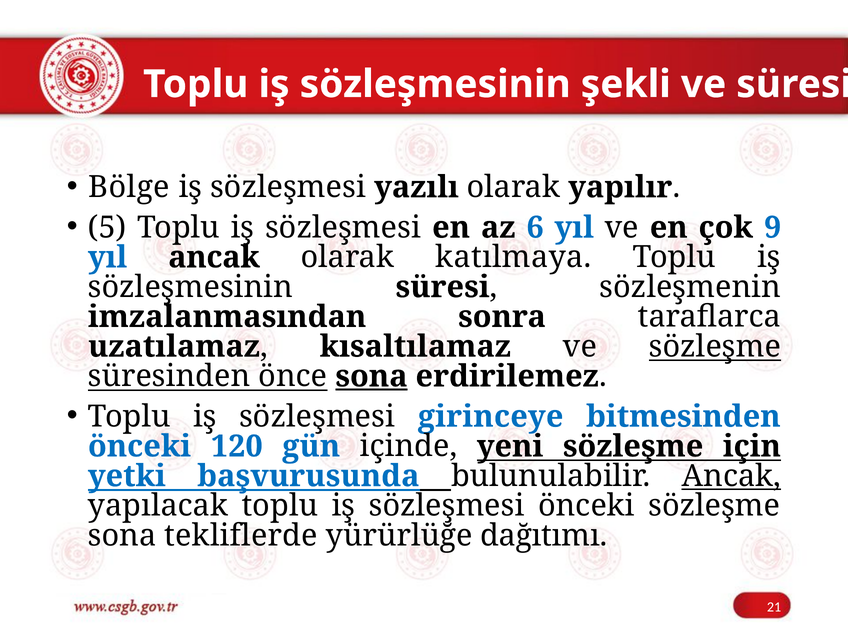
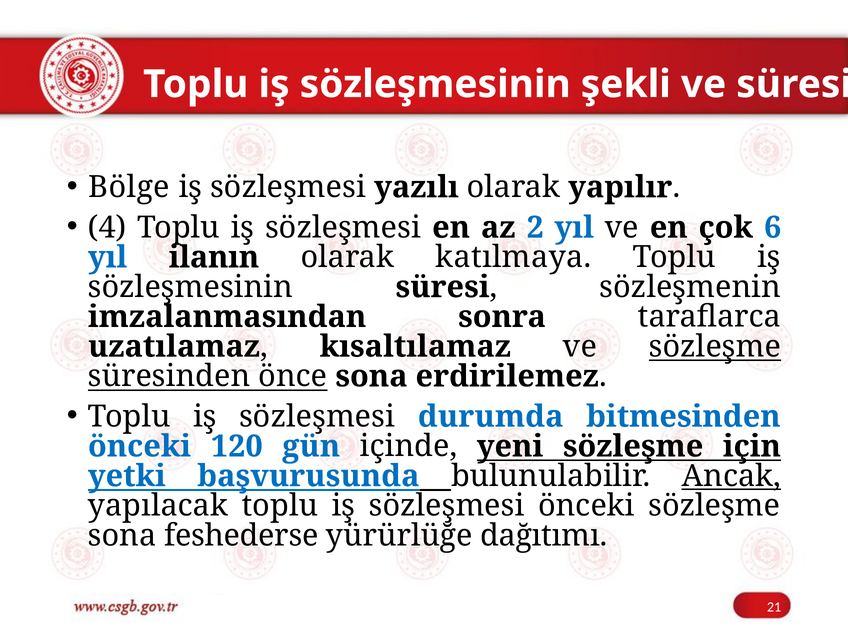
5: 5 -> 4
6: 6 -> 2
9: 9 -> 6
yıl ancak: ancak -> ilanın
sona at (371, 376) underline: present -> none
girinceye: girinceye -> durumda
tekliflerde: tekliflerde -> feshederse
